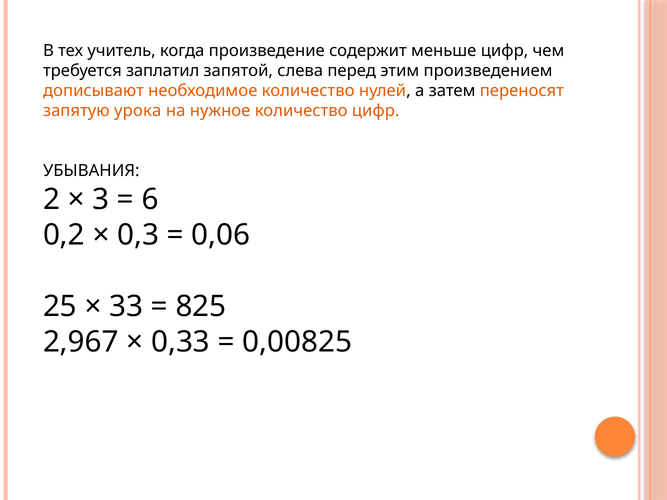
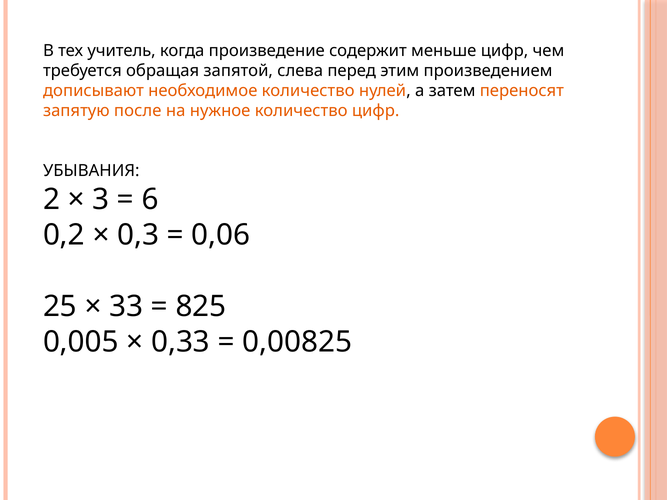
заплатил: заплатил -> обращая
урока: урока -> после
2,967: 2,967 -> 0,005
